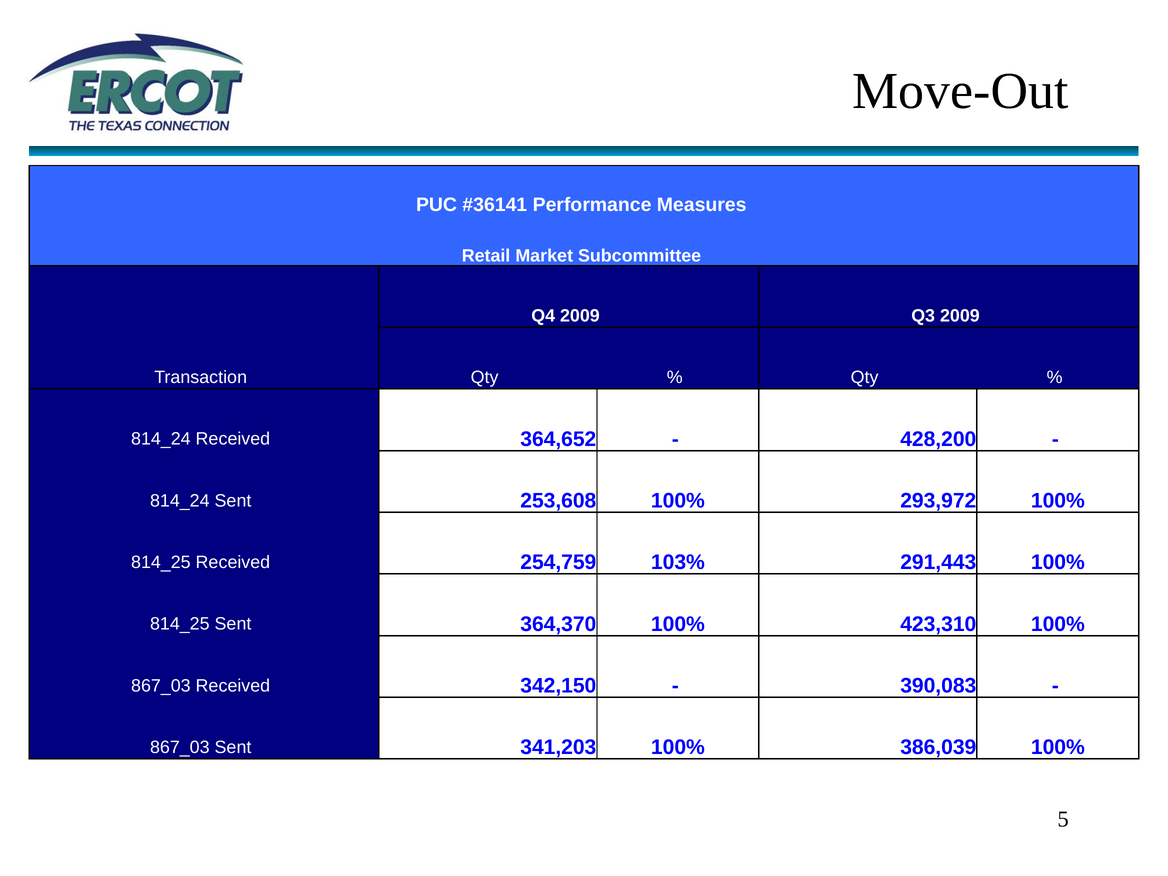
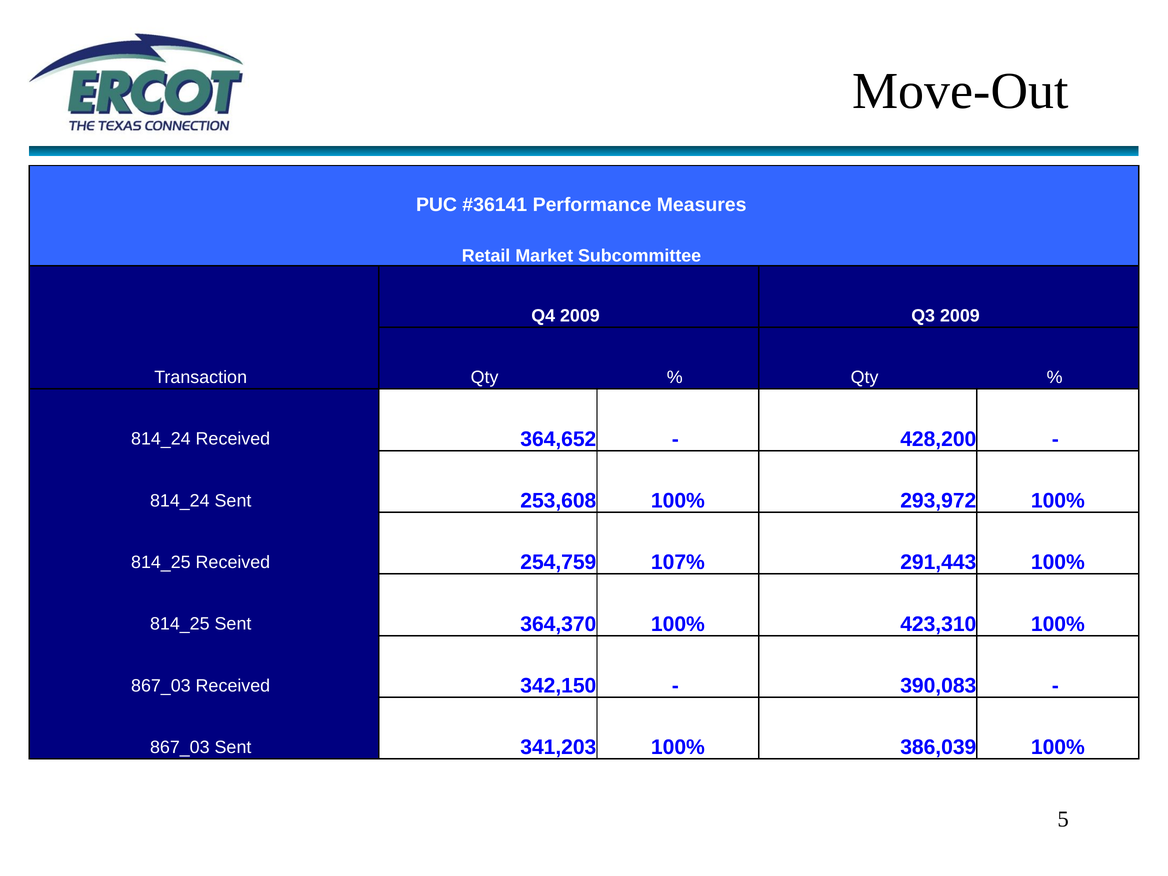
103%: 103% -> 107%
